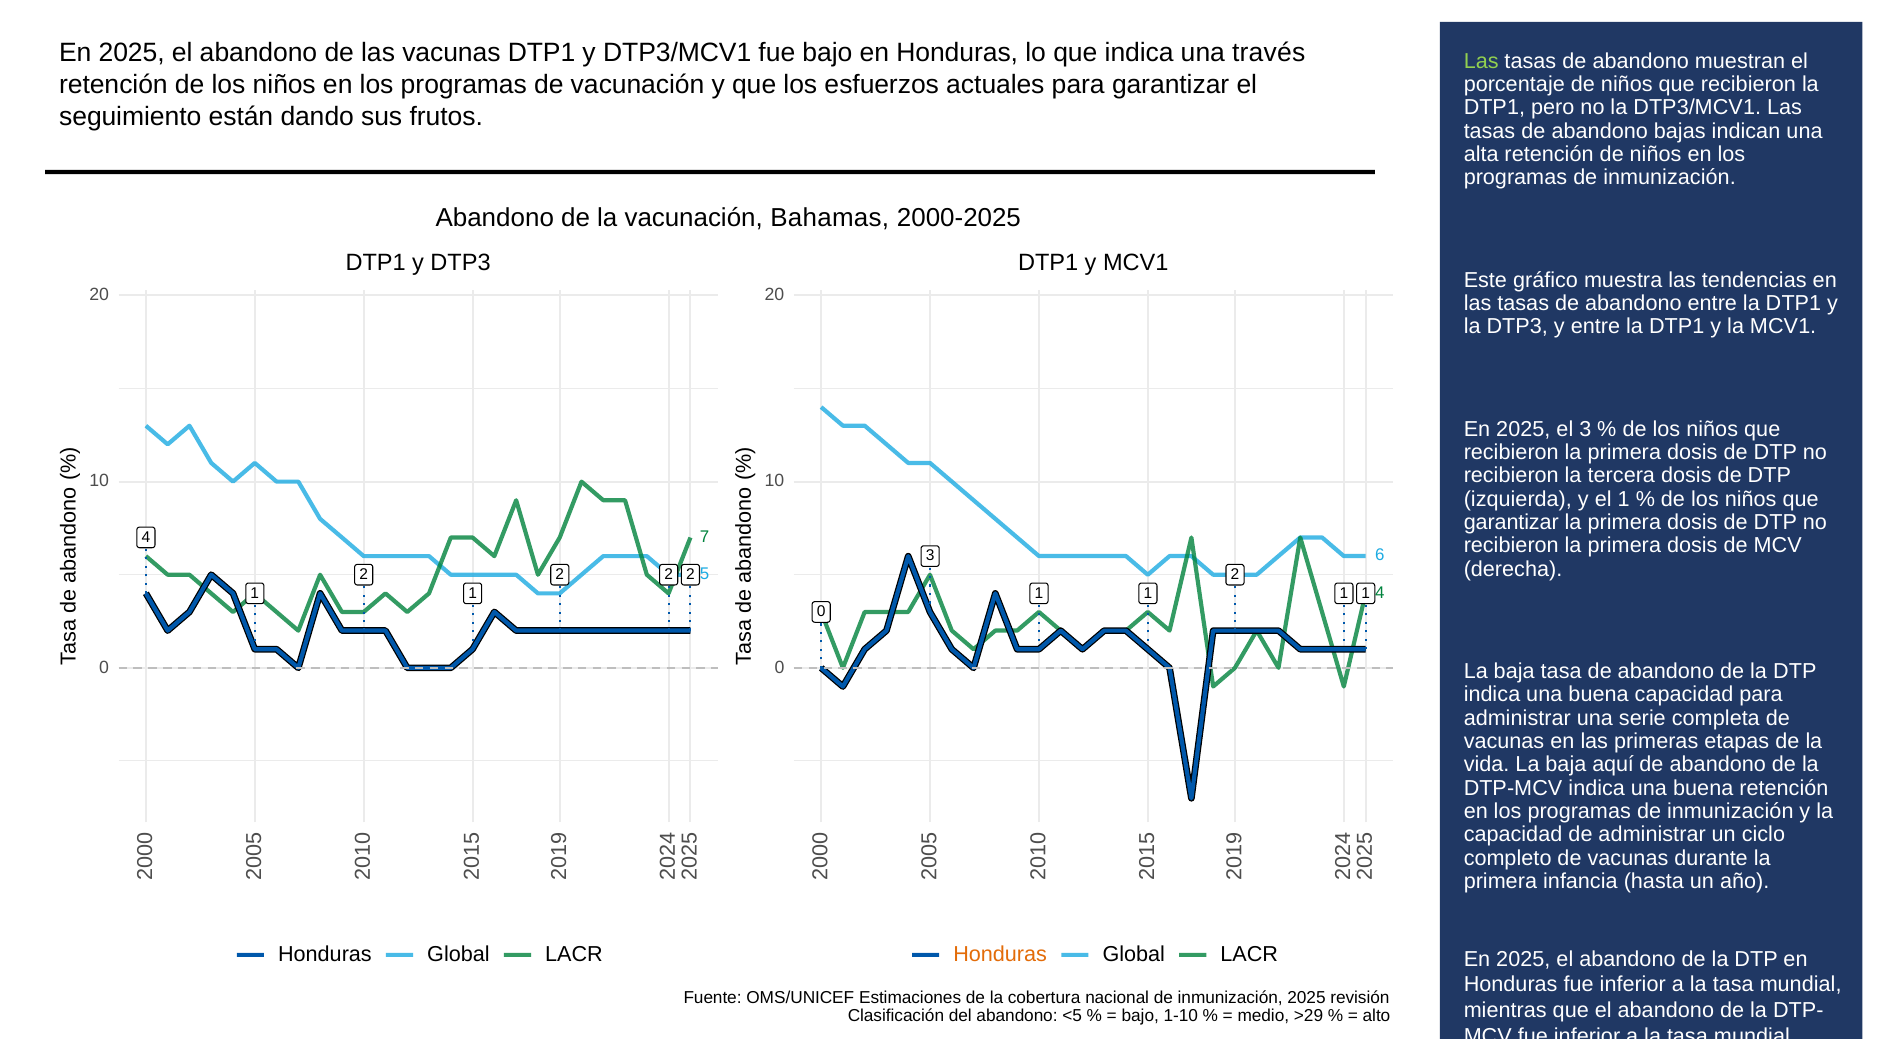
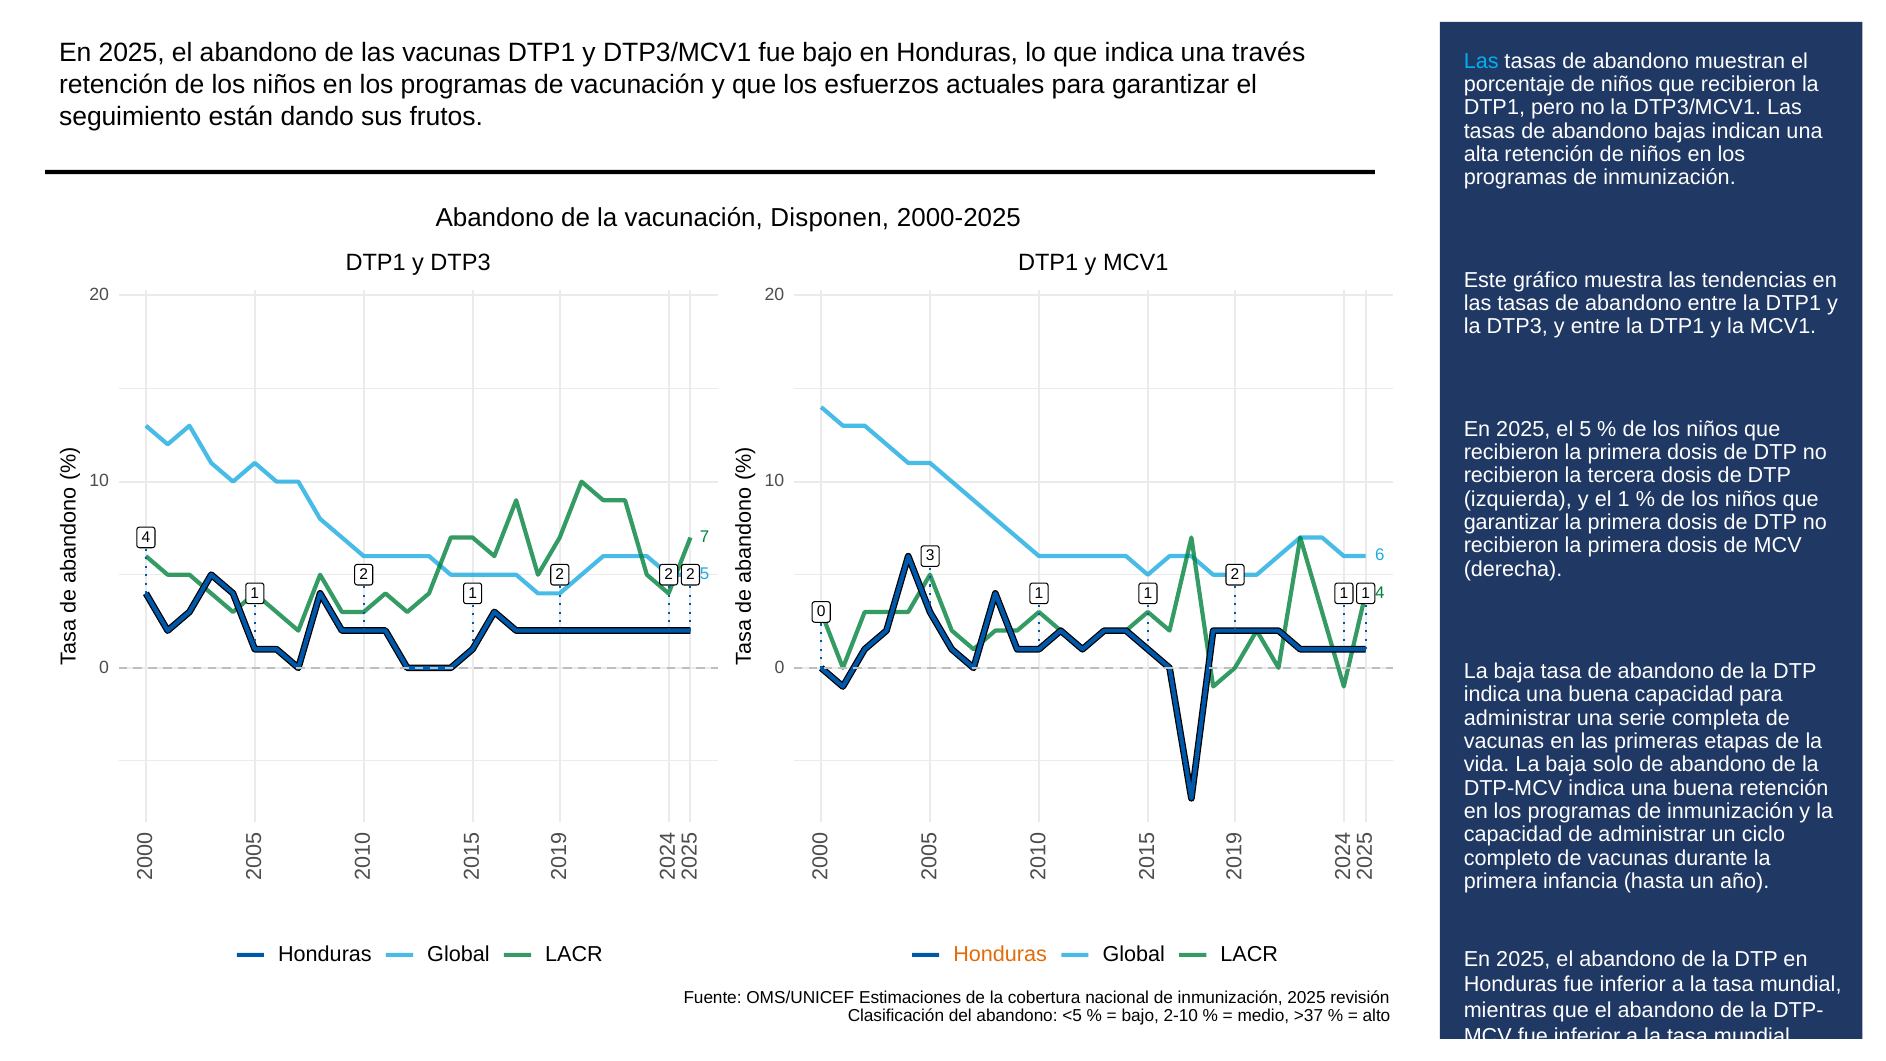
Las at (1481, 61) colour: light green -> light blue
Bahamas: Bahamas -> Disponen
el 3: 3 -> 5
aquí: aquí -> solo
1-10: 1-10 -> 2-10
>29: >29 -> >37
